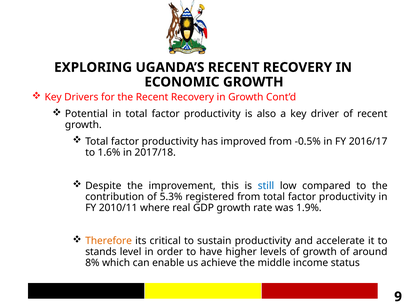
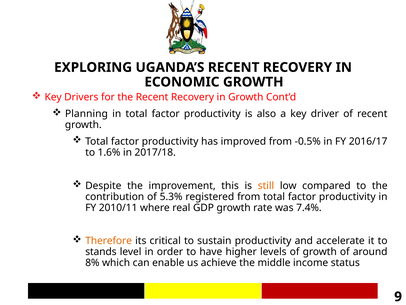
Potential: Potential -> Planning
still colour: blue -> orange
1.9%: 1.9% -> 7.4%
